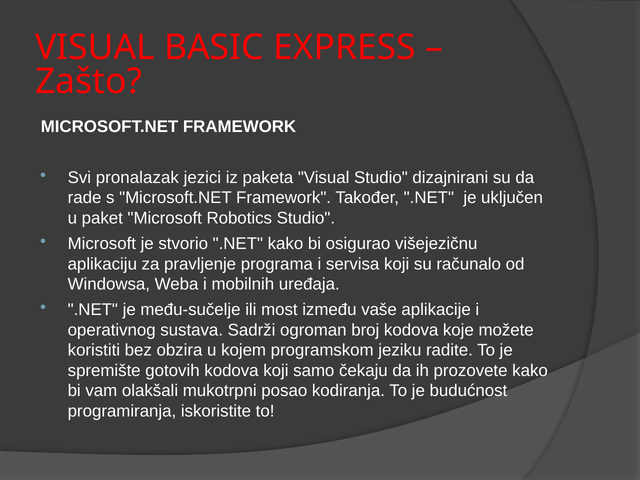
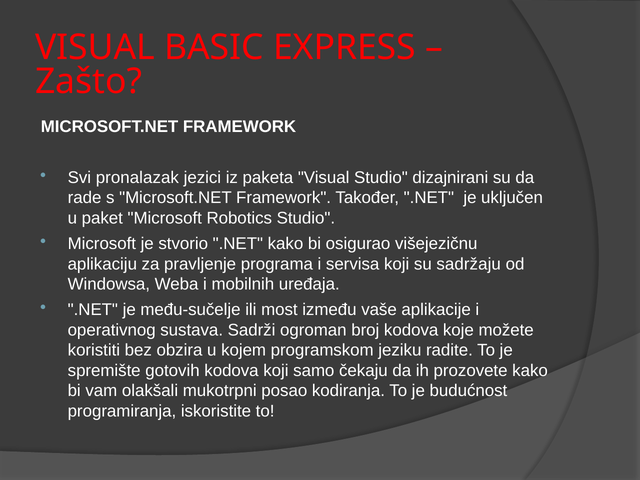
računalo: računalo -> sadržaju
